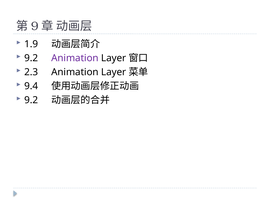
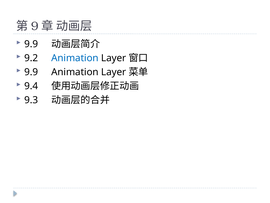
1.9 at (31, 44): 1.9 -> 9.9
Animation at (75, 58) colour: purple -> blue
2.3 at (31, 72): 2.3 -> 9.9
9.2 at (31, 100): 9.2 -> 9.3
